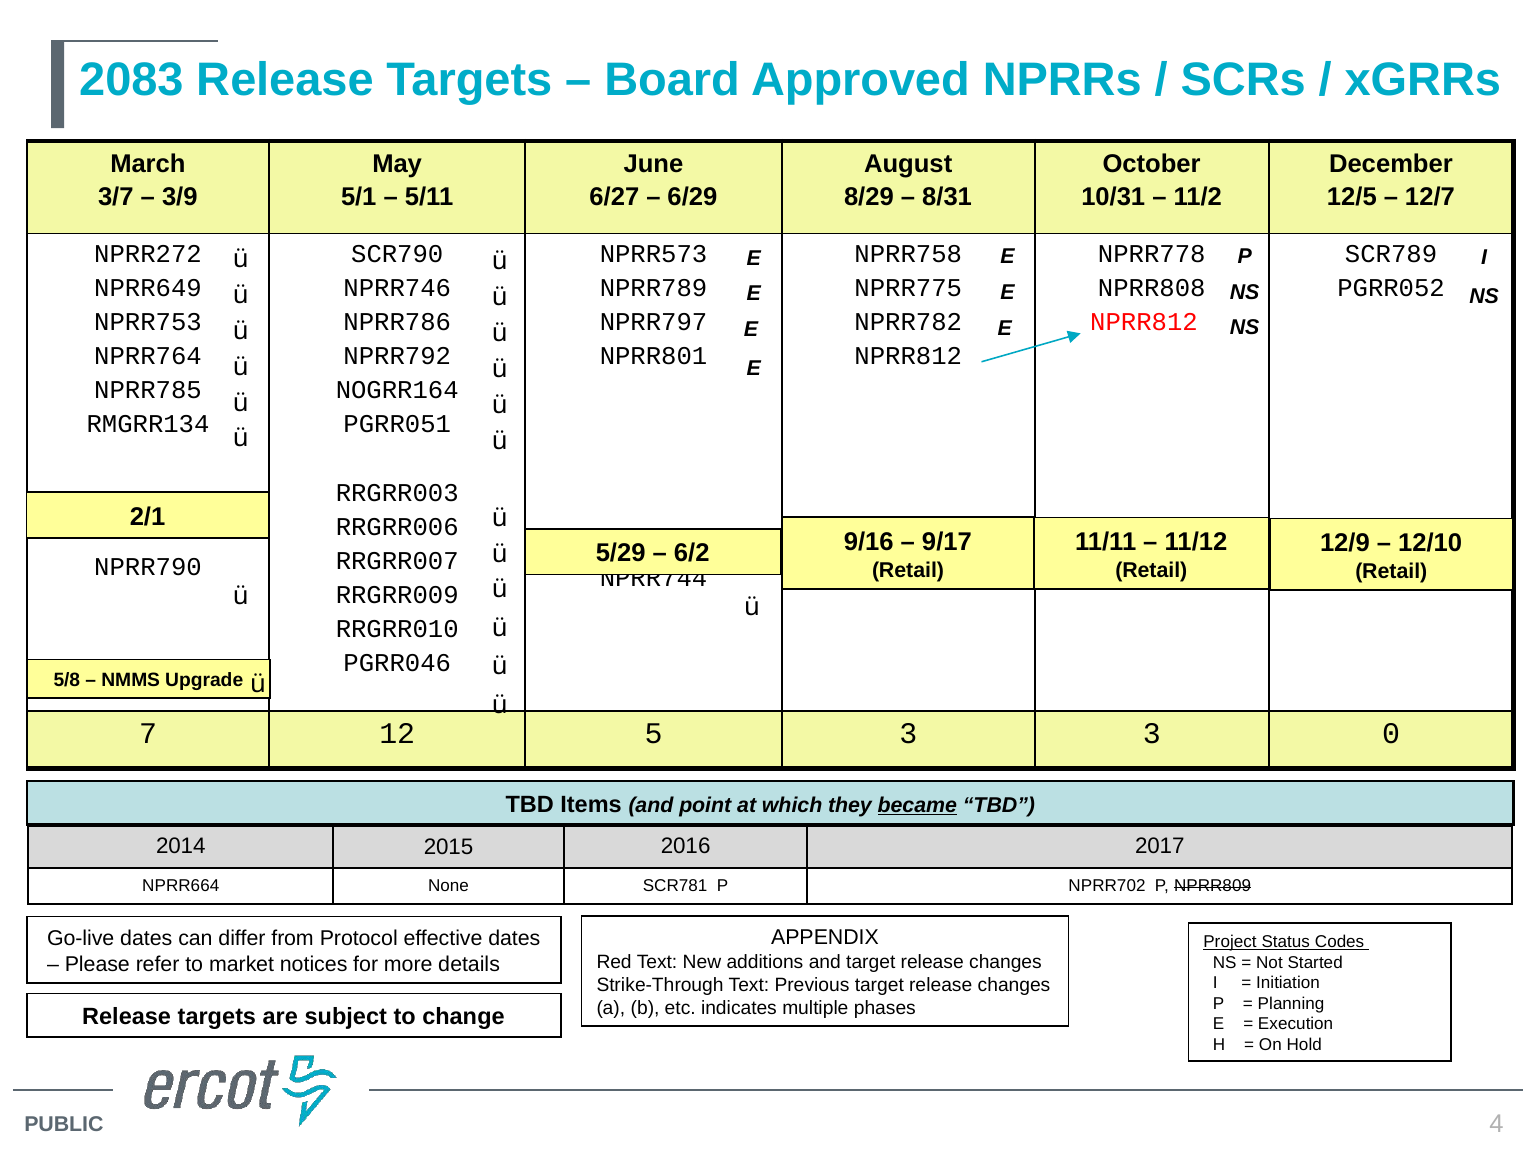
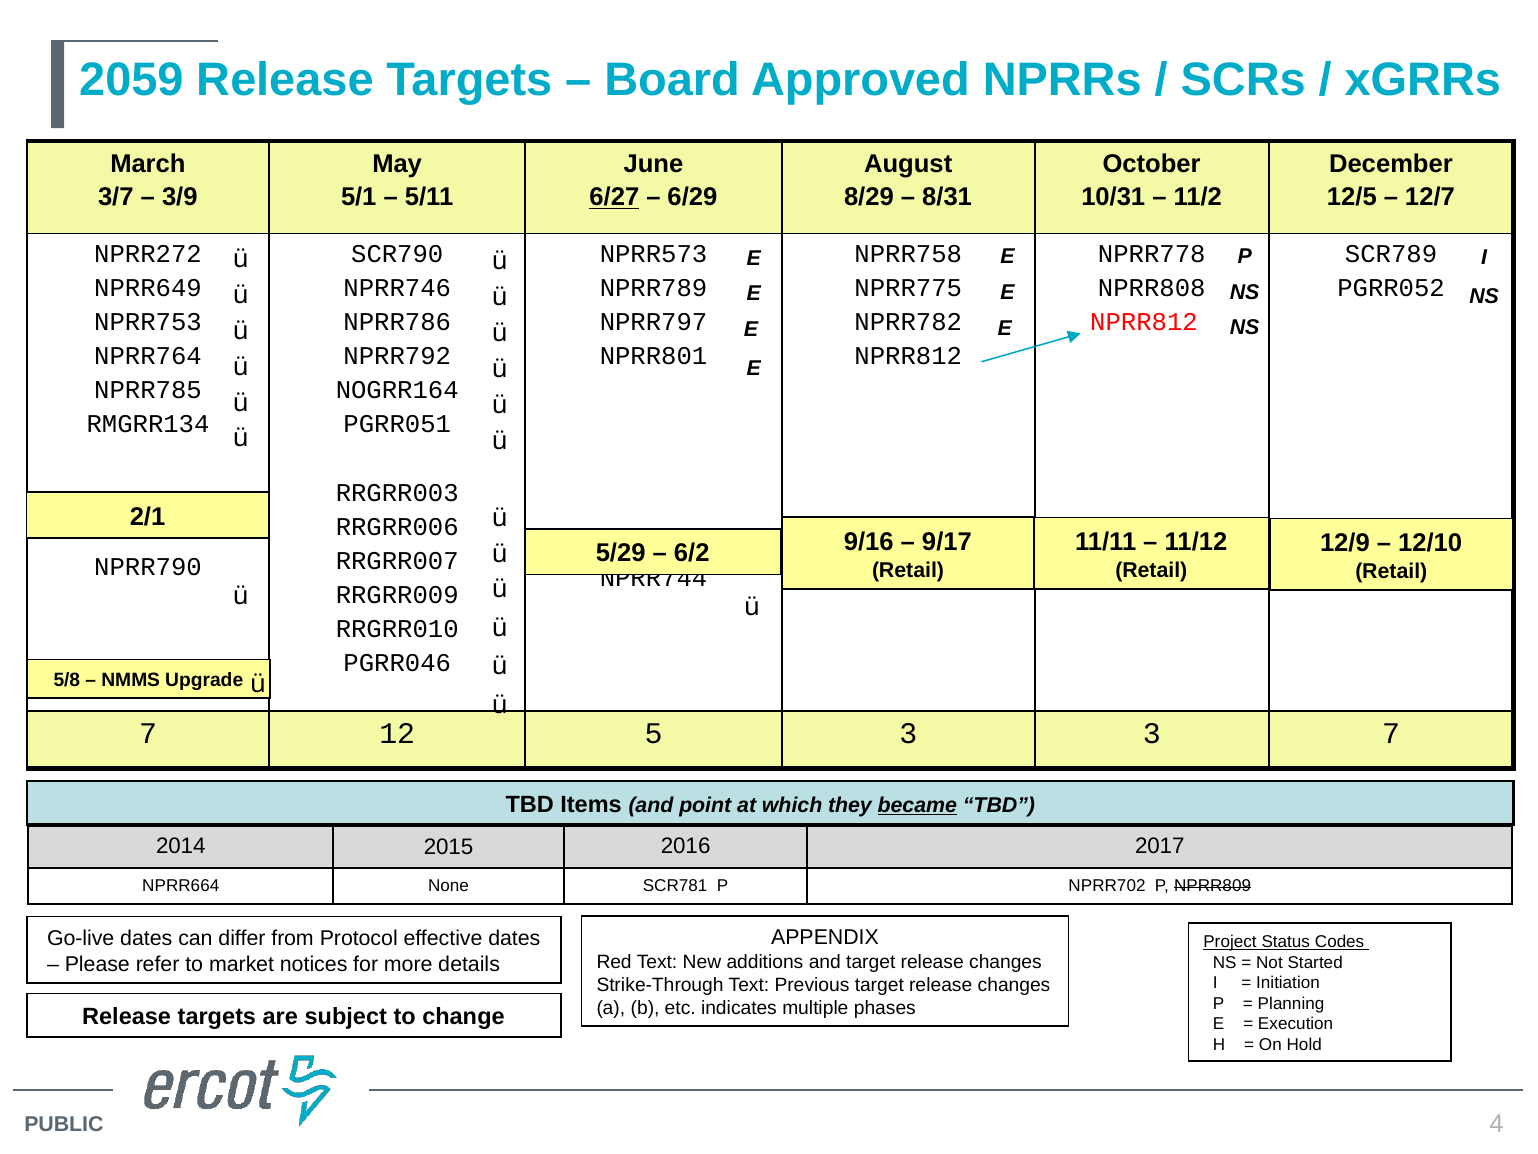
2083: 2083 -> 2059
6/27 underline: none -> present
3 0: 0 -> 7
